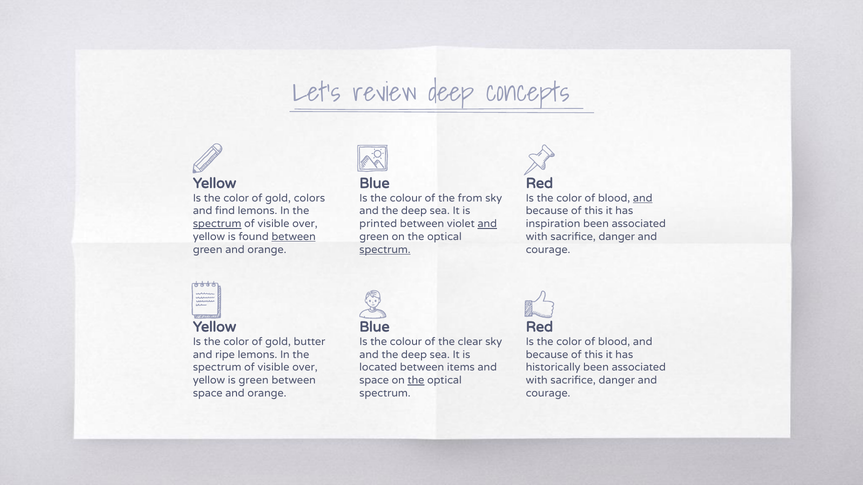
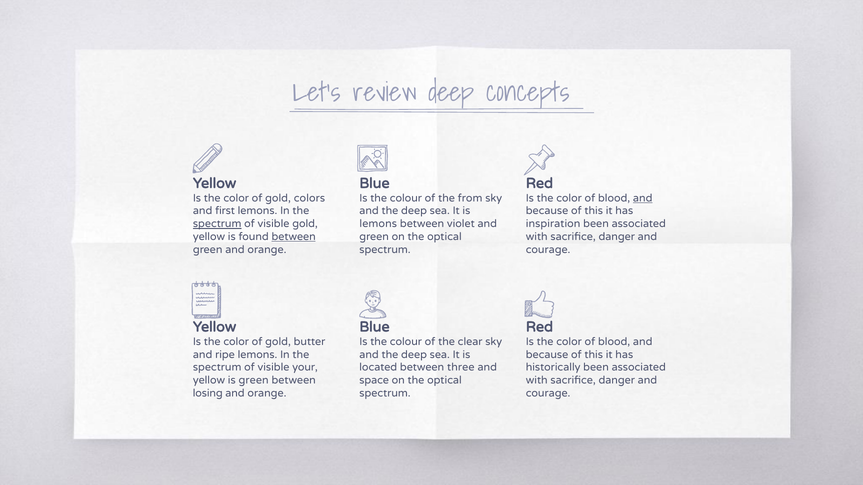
find: find -> first
over at (305, 224): over -> gold
printed at (378, 224): printed -> lemons
and at (487, 224) underline: present -> none
spectrum at (385, 250) underline: present -> none
over at (305, 368): over -> your
items: items -> three
the at (416, 381) underline: present -> none
space at (208, 394): space -> losing
